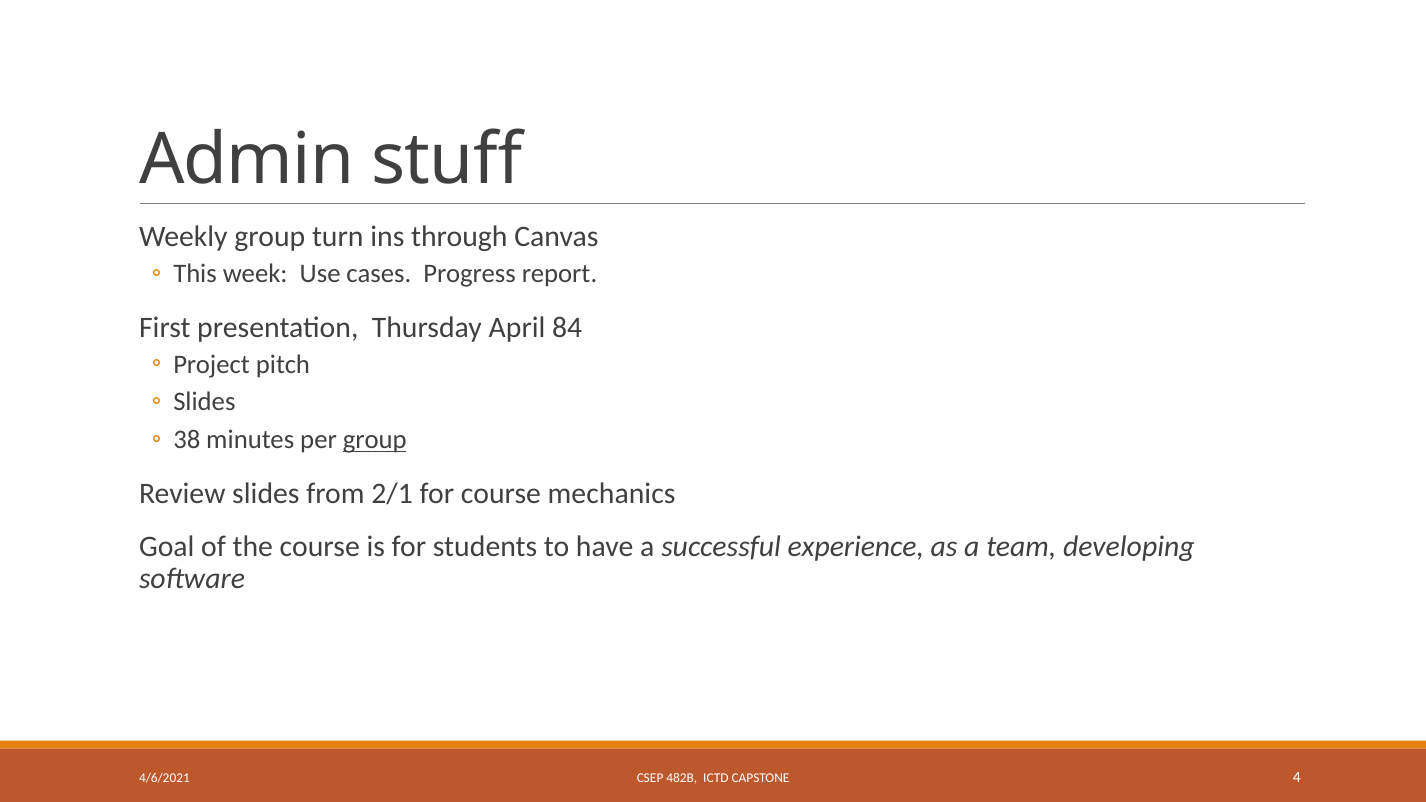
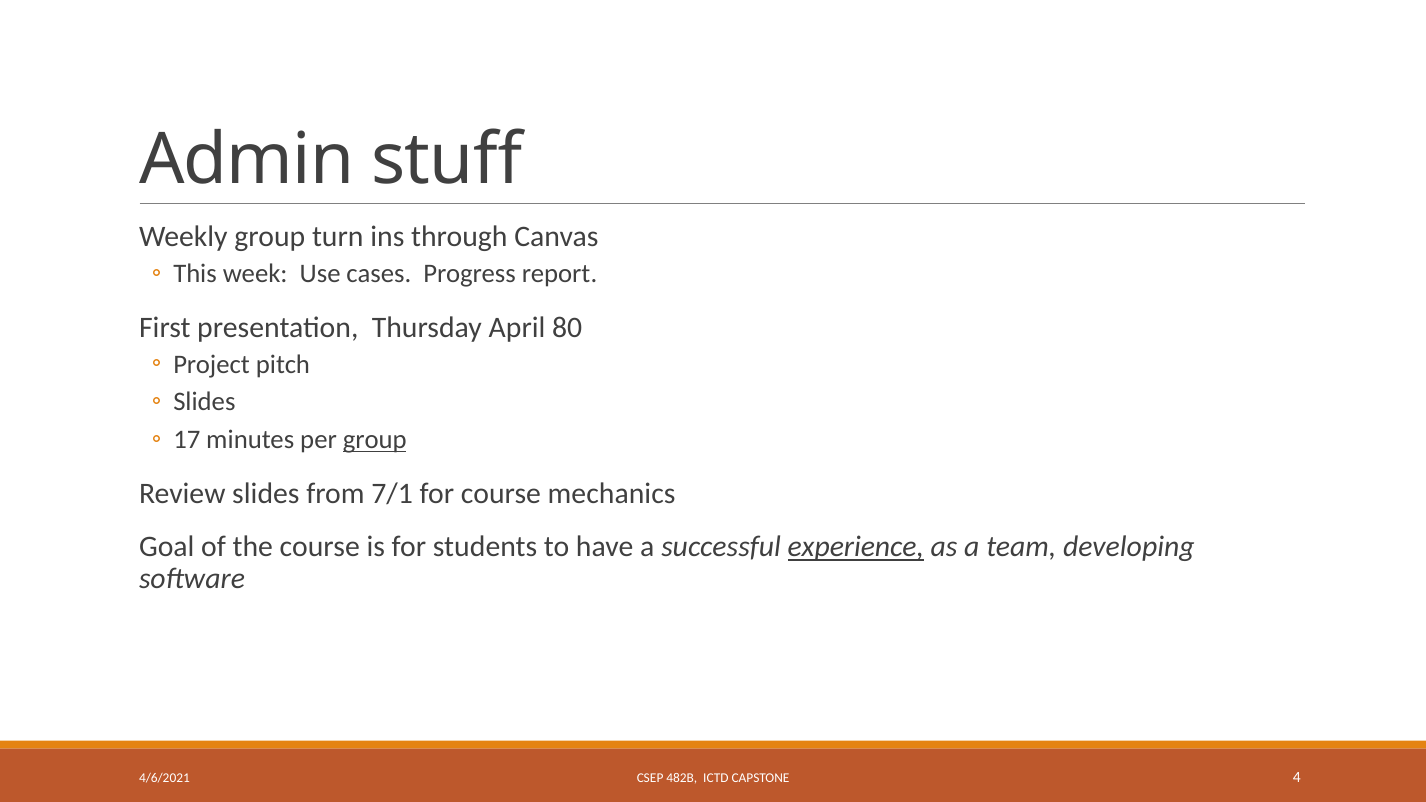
84: 84 -> 80
38: 38 -> 17
2/1: 2/1 -> 7/1
experience underline: none -> present
